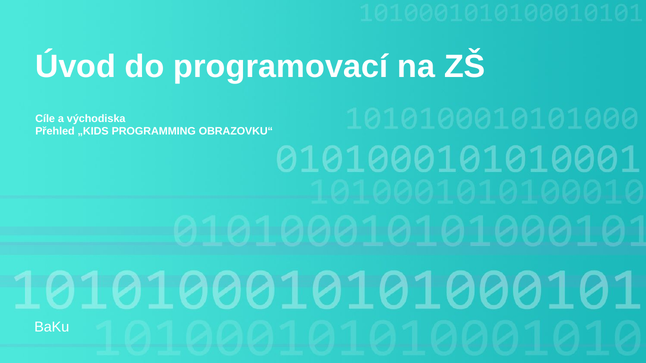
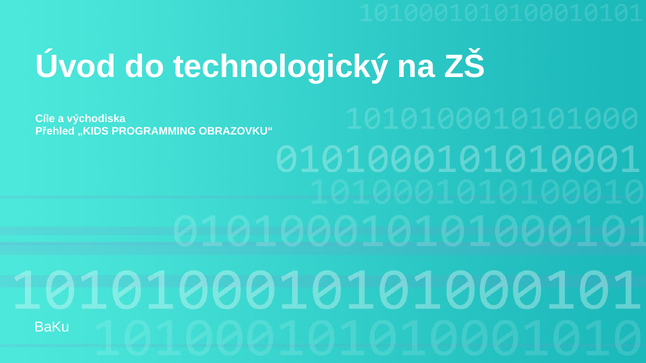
programovací: programovací -> technologický
